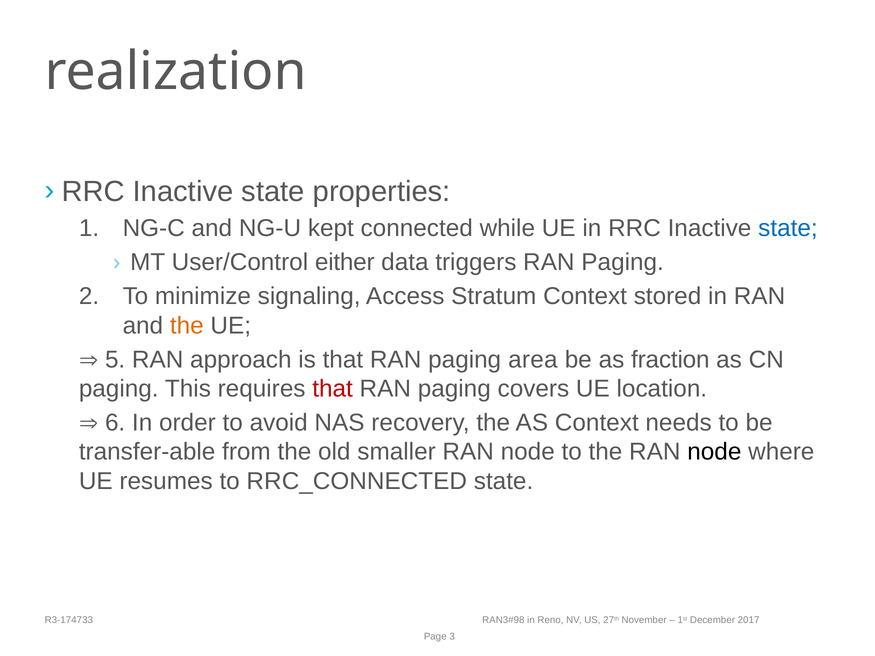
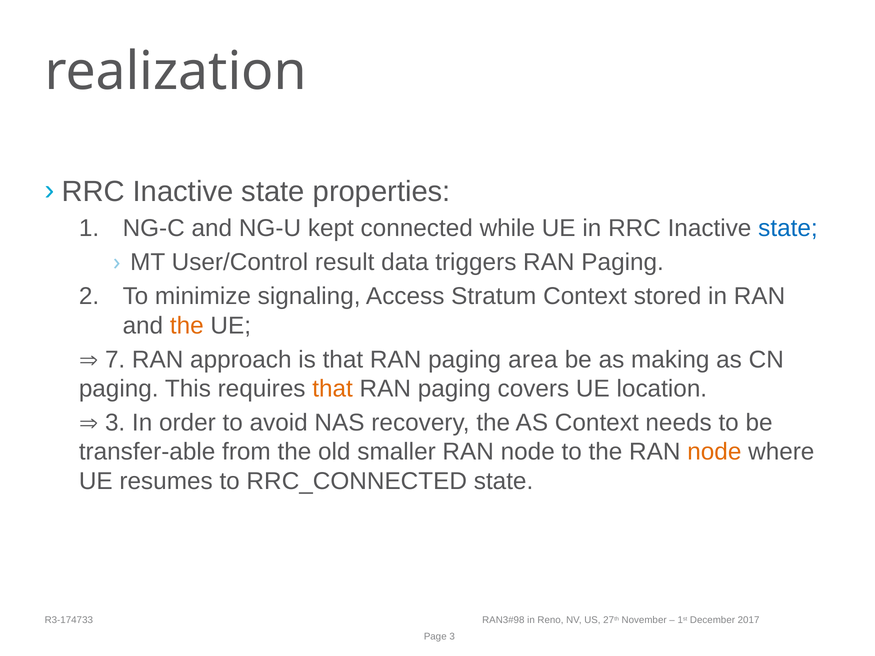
either: either -> result
5: 5 -> 7
fraction: fraction -> making
that at (333, 389) colour: red -> orange
6 at (115, 423): 6 -> 3
node at (714, 452) colour: black -> orange
